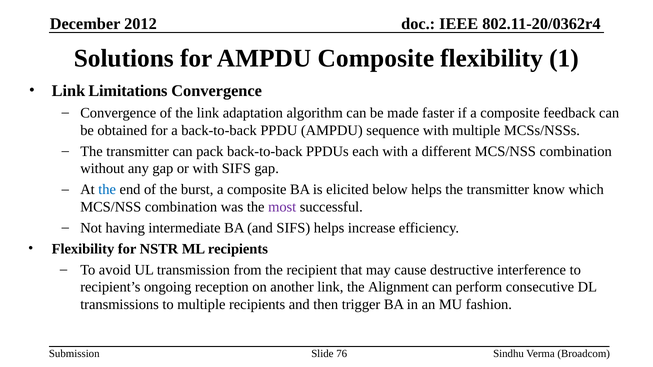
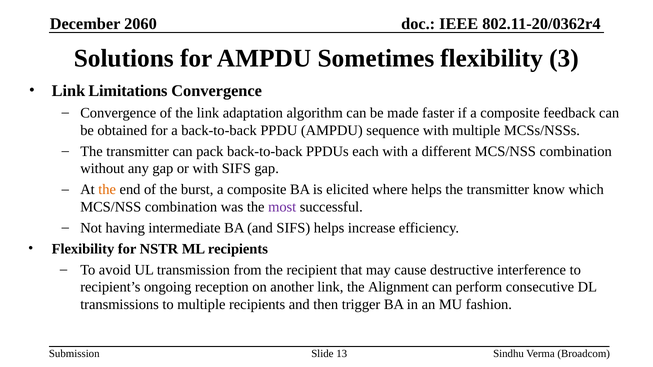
2012: 2012 -> 2060
AMPDU Composite: Composite -> Sometimes
1: 1 -> 3
the at (107, 190) colour: blue -> orange
below: below -> where
76: 76 -> 13
